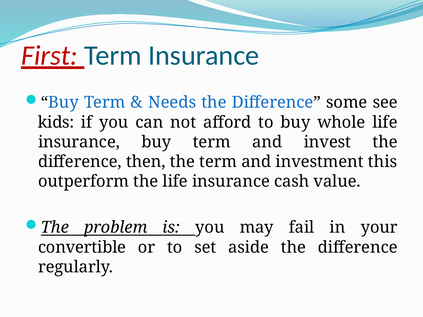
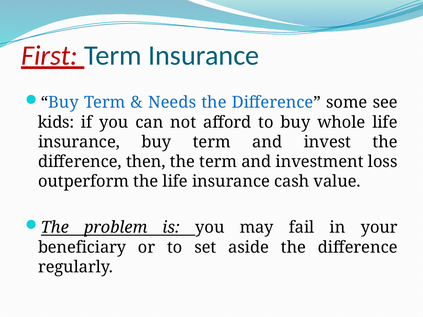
this: this -> loss
convertible: convertible -> beneficiary
